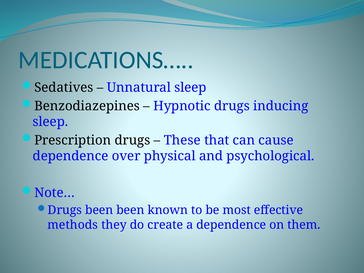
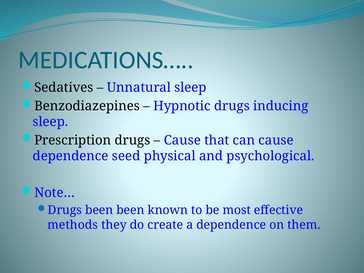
These at (182, 140): These -> Cause
over: over -> seed
